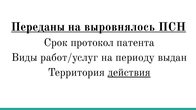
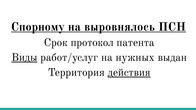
Переданы: Переданы -> Спорному
Виды underline: none -> present
периоду: периоду -> нужных
